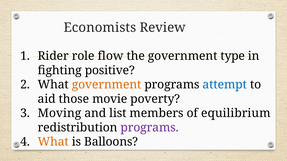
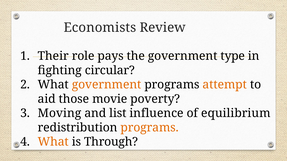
Rider: Rider -> Their
flow: flow -> pays
positive: positive -> circular
attempt colour: blue -> orange
members: members -> influence
programs at (150, 128) colour: purple -> orange
Balloons: Balloons -> Through
